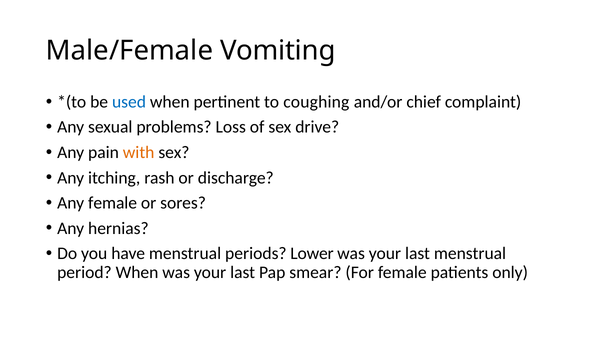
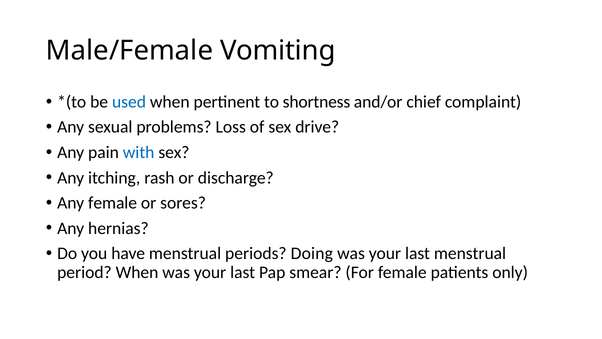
coughing: coughing -> shortness
with colour: orange -> blue
Lower: Lower -> Doing
